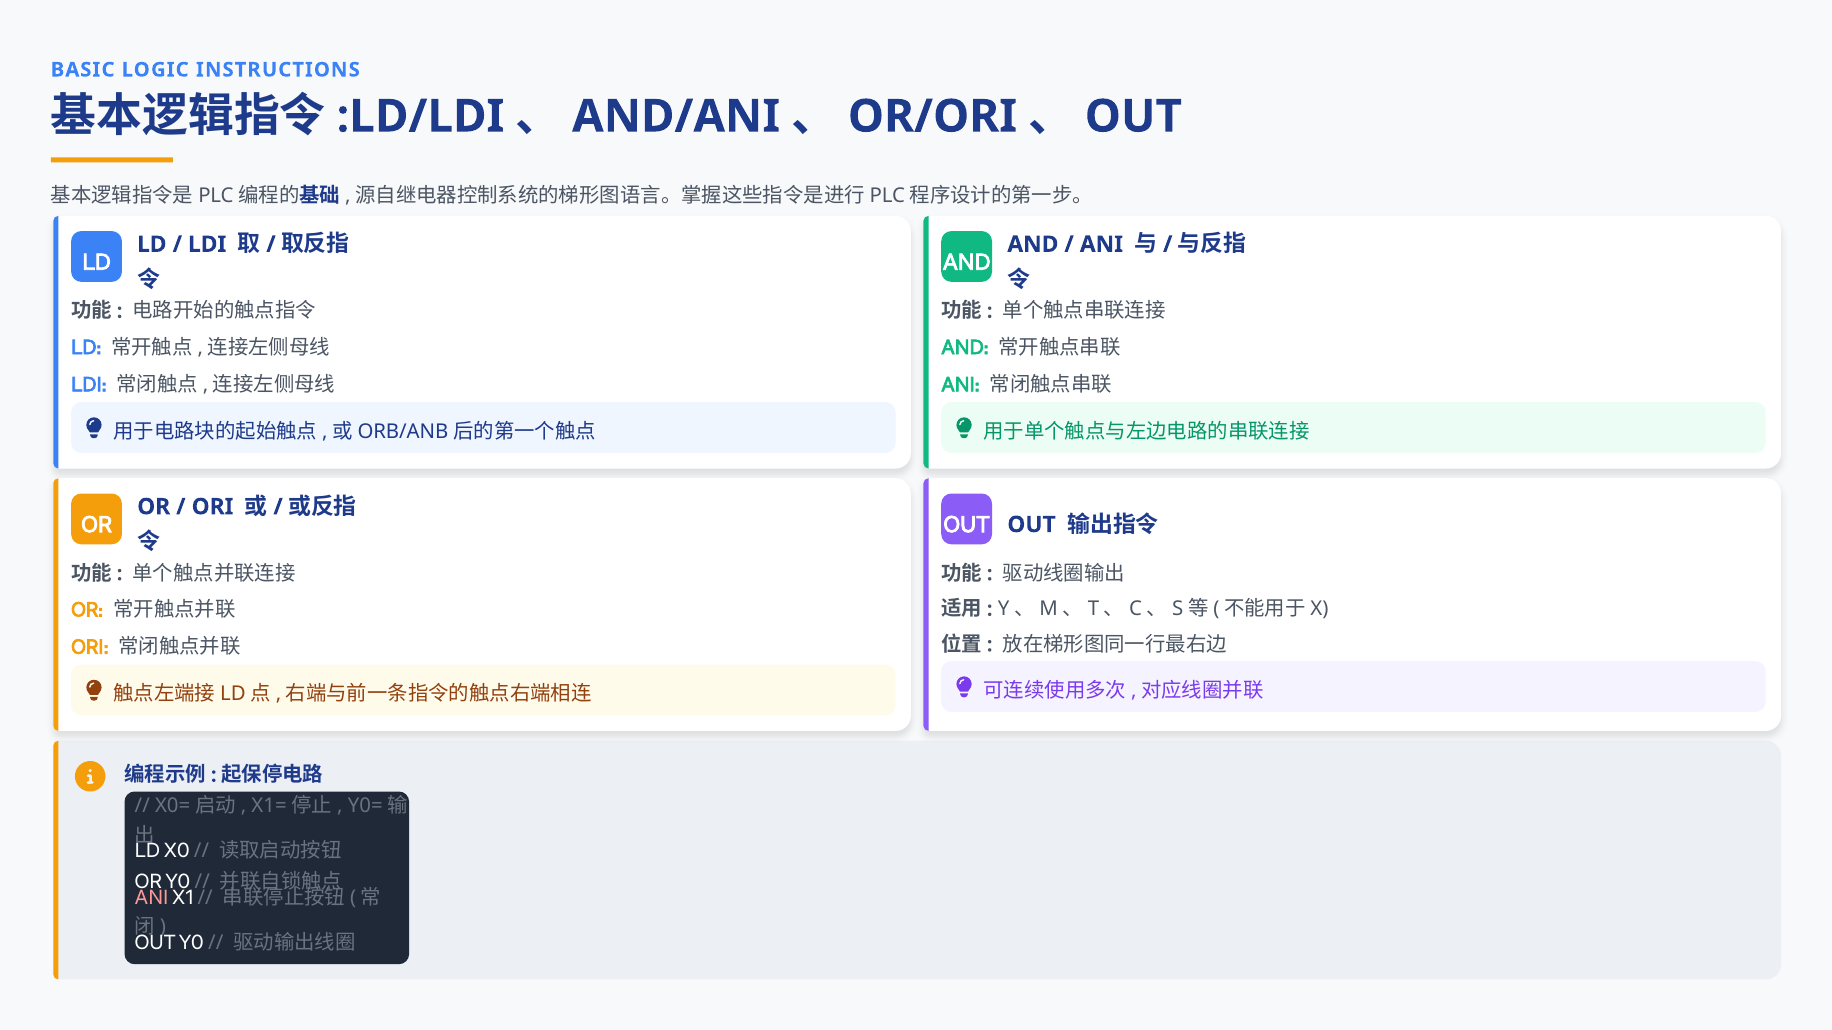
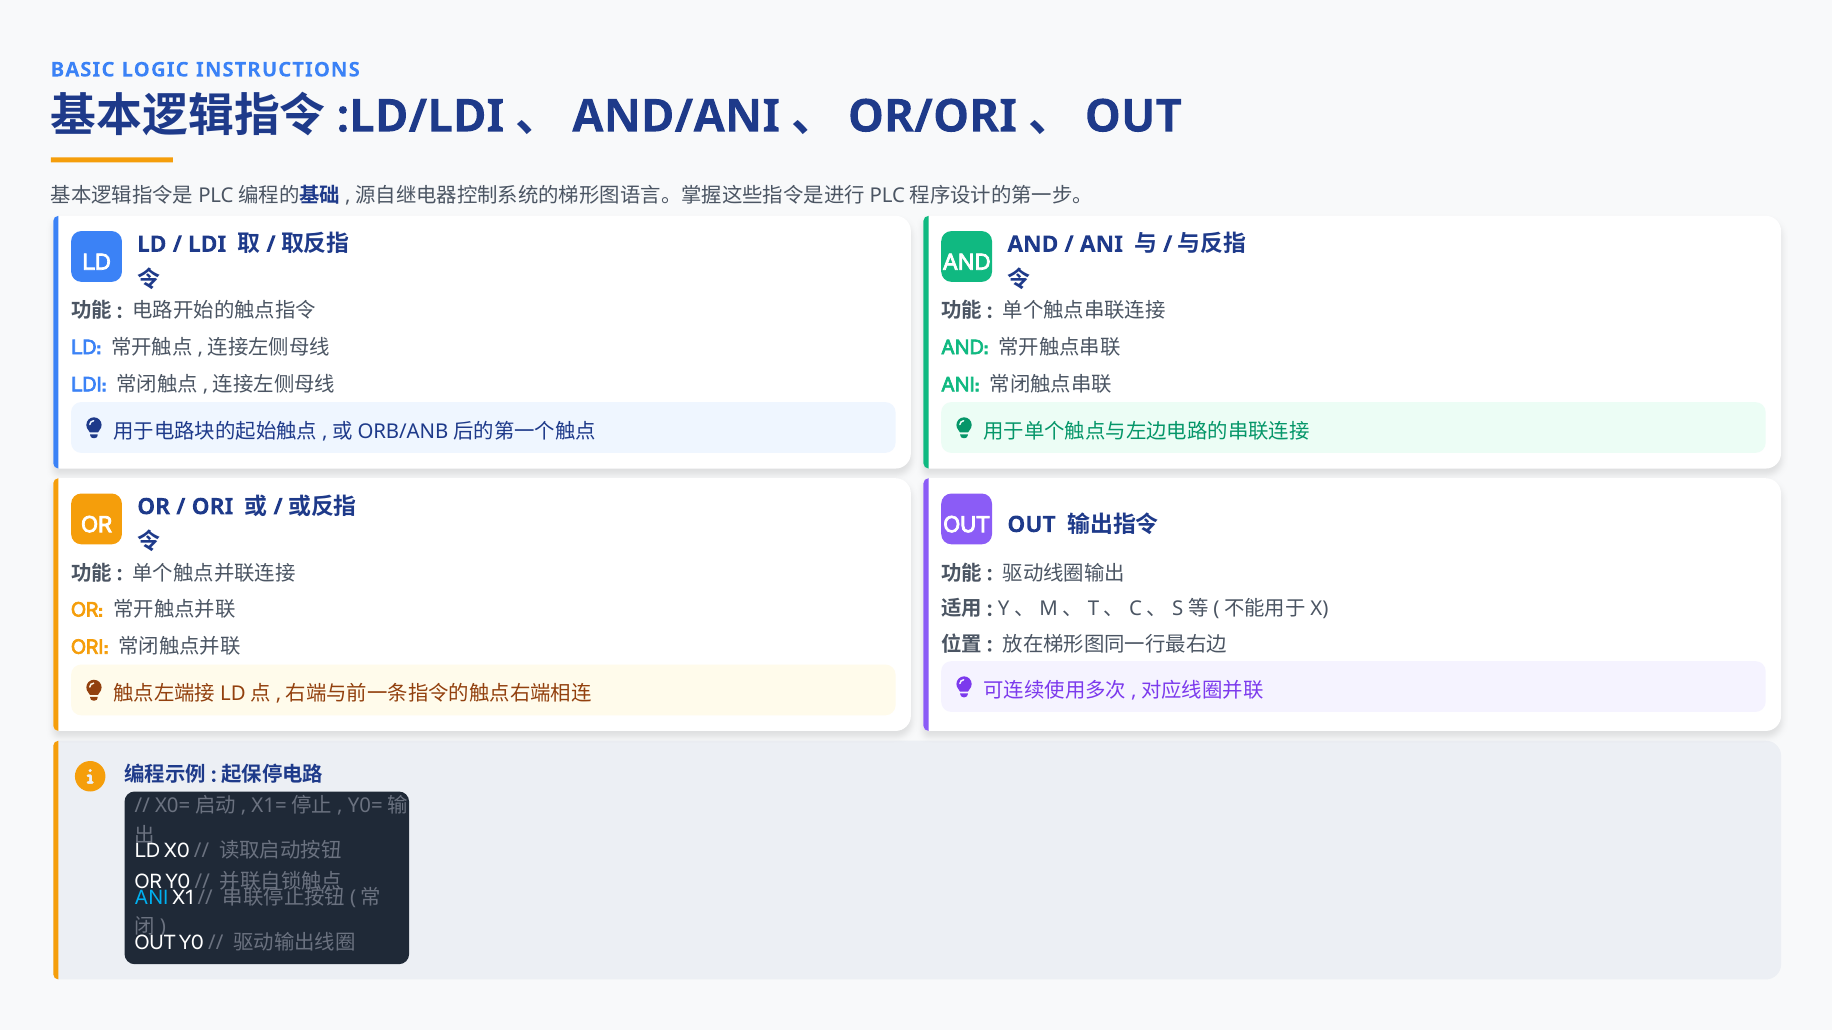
ANI at (152, 898) colour: pink -> light blue
